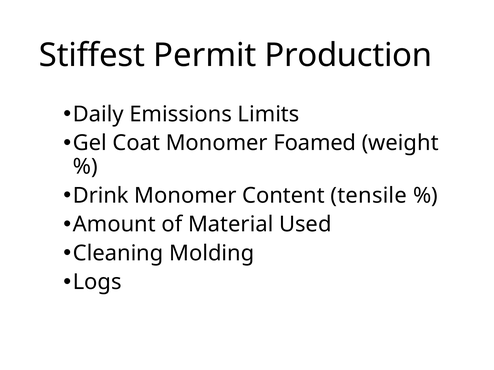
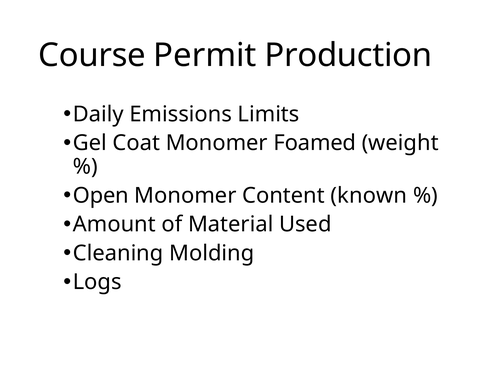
Stiffest: Stiffest -> Course
Drink: Drink -> Open
tensile: tensile -> known
